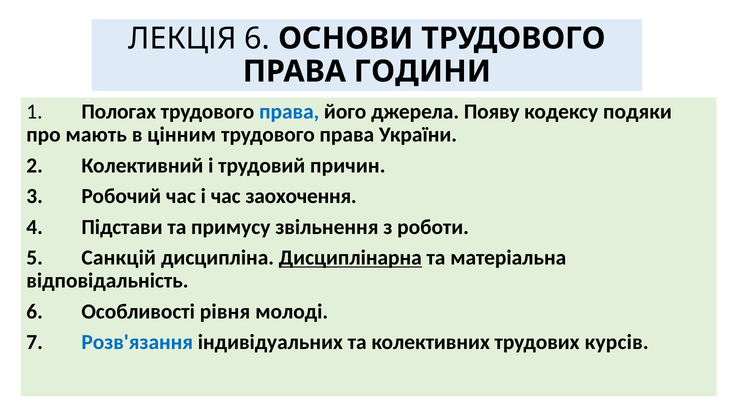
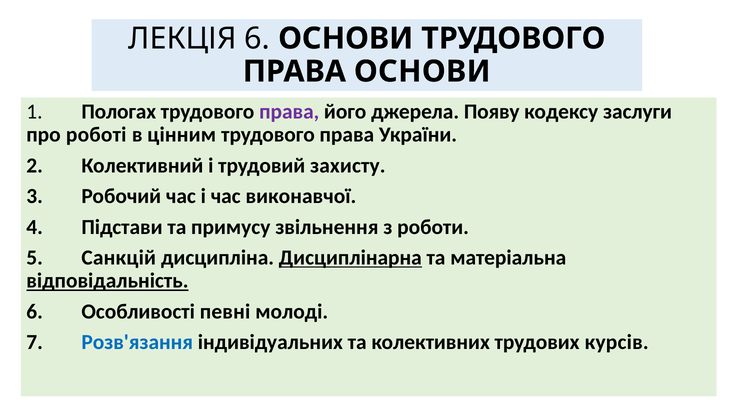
ПРАВА ГОДИНИ: ГОДИНИ -> ОСНОВИ
права at (289, 112) colour: blue -> purple
подяки: подяки -> заслуги
мають: мають -> роботі
причин: причин -> захисту
заохочення: заохочення -> виконавчої
відповідальність underline: none -> present
рівня: рівня -> певні
